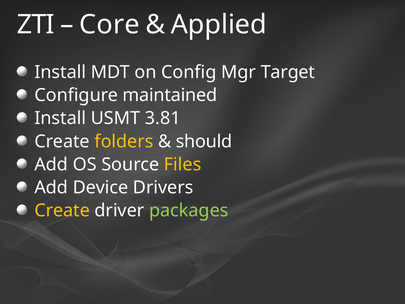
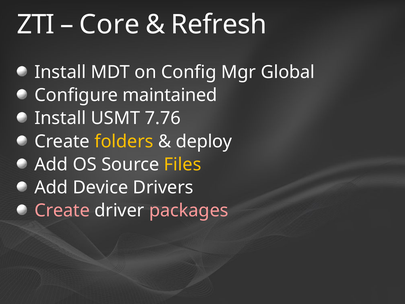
Applied: Applied -> Refresh
Target: Target -> Global
3.81: 3.81 -> 7.76
should: should -> deploy
Create at (62, 210) colour: yellow -> pink
packages colour: light green -> pink
